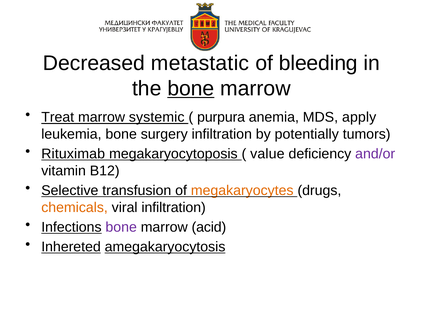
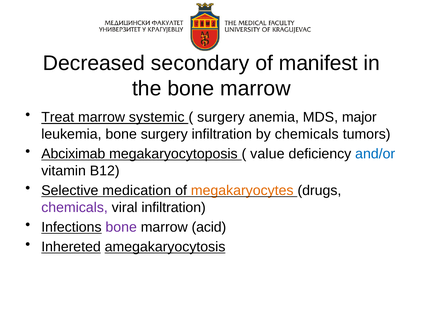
metastatic: metastatic -> secondary
bleeding: bleeding -> manifest
bone at (191, 88) underline: present -> none
purpura at (221, 117): purpura -> surgery
apply: apply -> major
by potentially: potentially -> chemicals
Rituximab: Rituximab -> Abciximab
and/or colour: purple -> blue
transfusion: transfusion -> medication
chemicals at (75, 208) colour: orange -> purple
